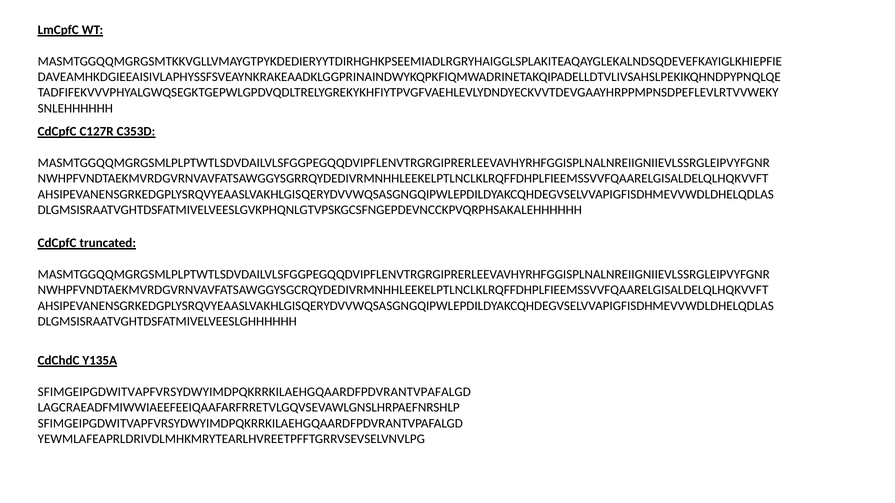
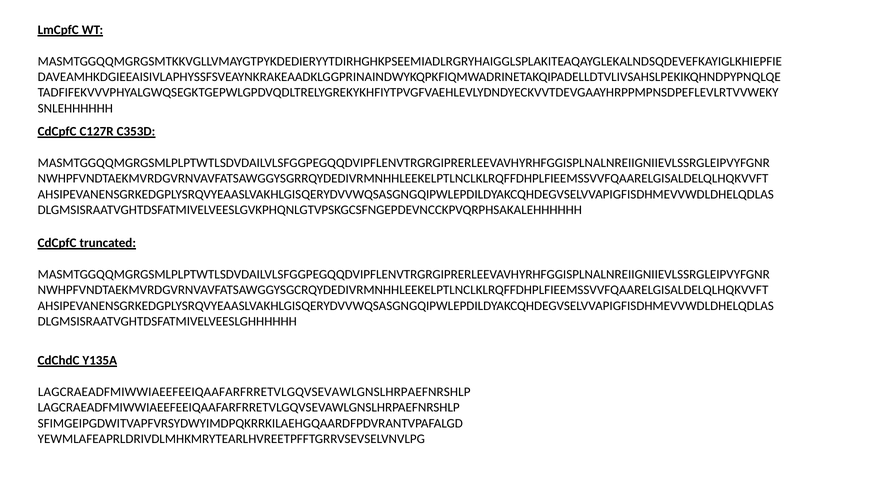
SFIMGEIPGDWITVAPFVRSYDWYIMDPQKRRKILAEHGQAARDFPDVRANTVPAFALGD at (254, 392): SFIMGEIPGDWITVAPFVRSYDWYIMDPQKRRKILAEHGQAARDFPDVRANTVPAFALGD -> LAGCRAEADFMIWWIAEEFEEIQAAFARFRRETVLGQVSEVAWLGNSLHRPAEFNRSHLP
